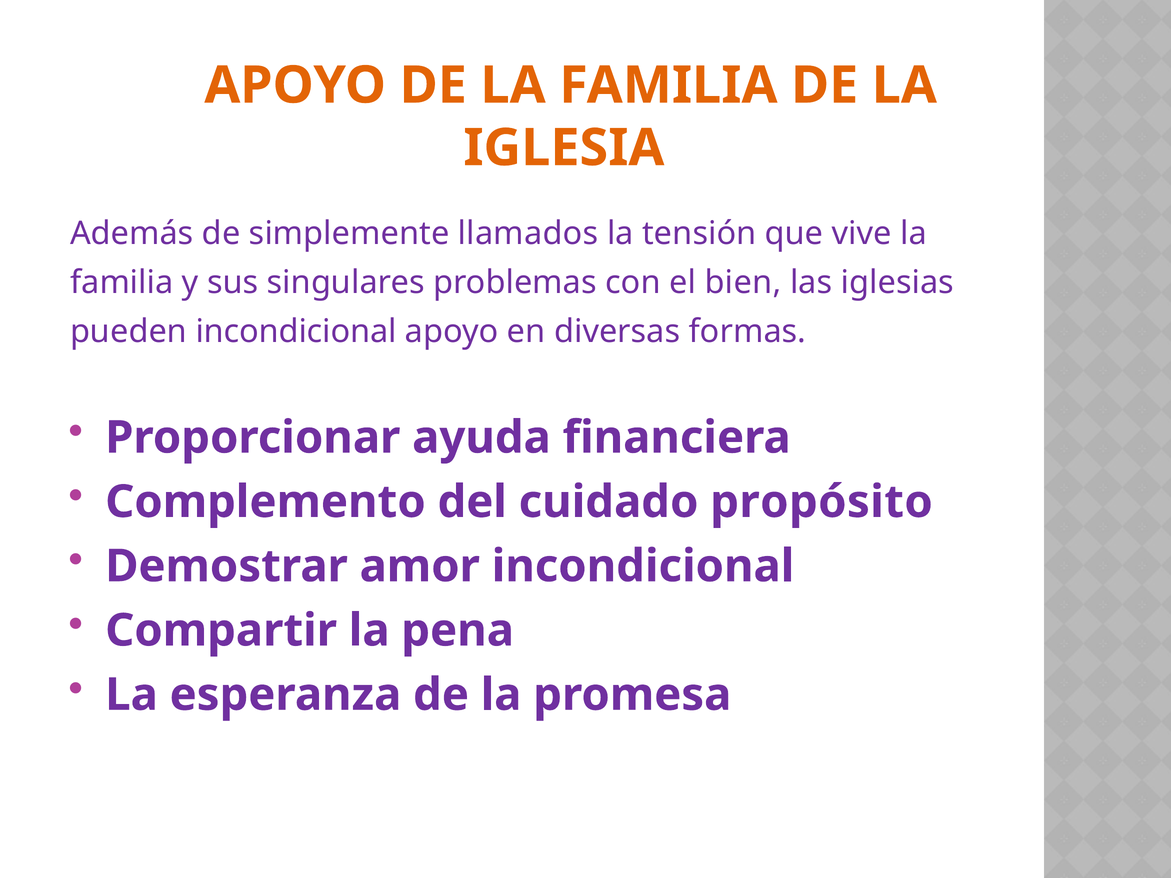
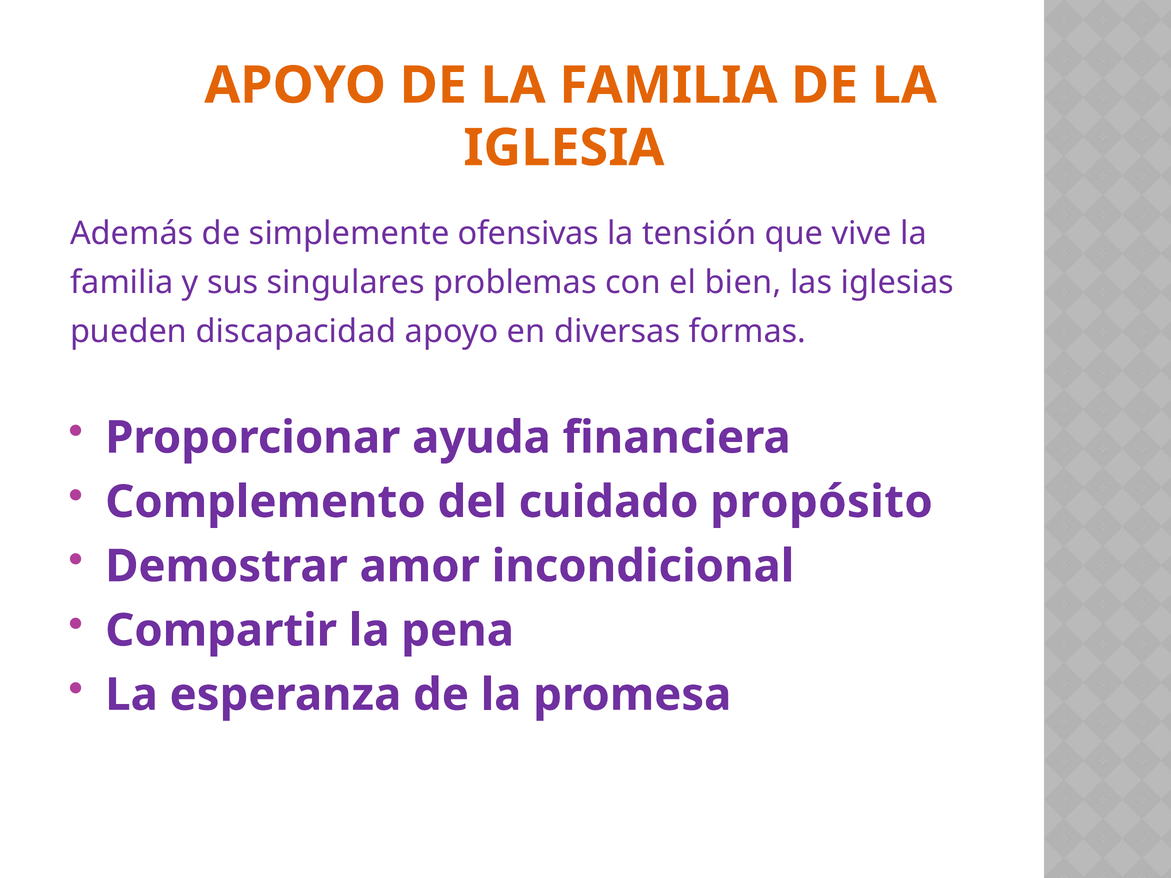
llamados: llamados -> ofensivas
pueden incondicional: incondicional -> discapacidad
